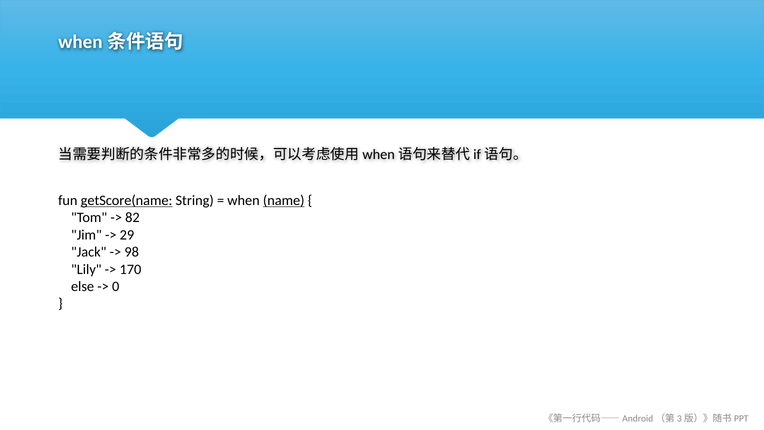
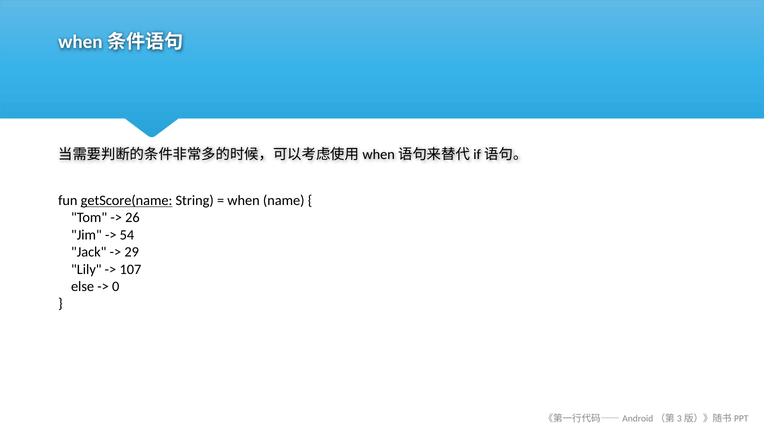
name underline: present -> none
82: 82 -> 26
29: 29 -> 54
98: 98 -> 29
170: 170 -> 107
